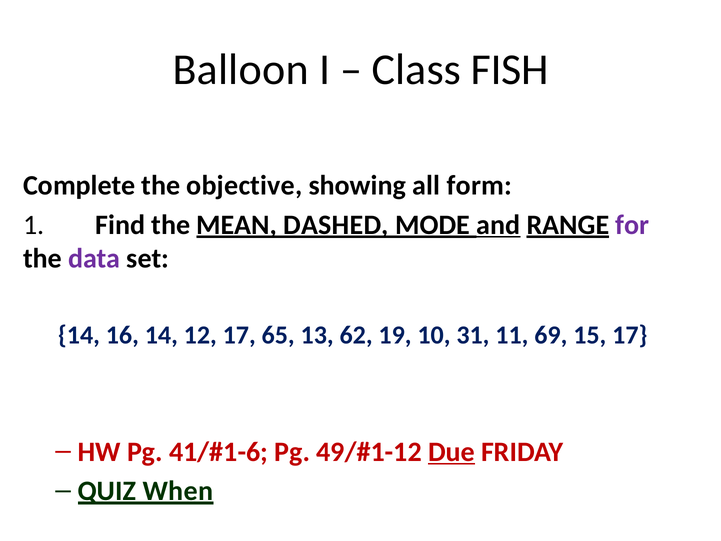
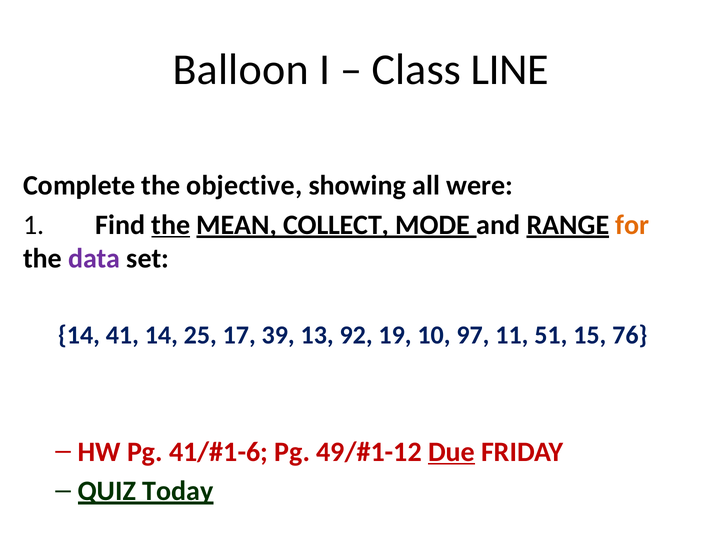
FISH: FISH -> LINE
form: form -> were
the at (171, 225) underline: none -> present
DASHED: DASHED -> COLLECT
and underline: present -> none
for colour: purple -> orange
16: 16 -> 41
12: 12 -> 25
65: 65 -> 39
62: 62 -> 92
31: 31 -> 97
69: 69 -> 51
15 17: 17 -> 76
When: When -> Today
